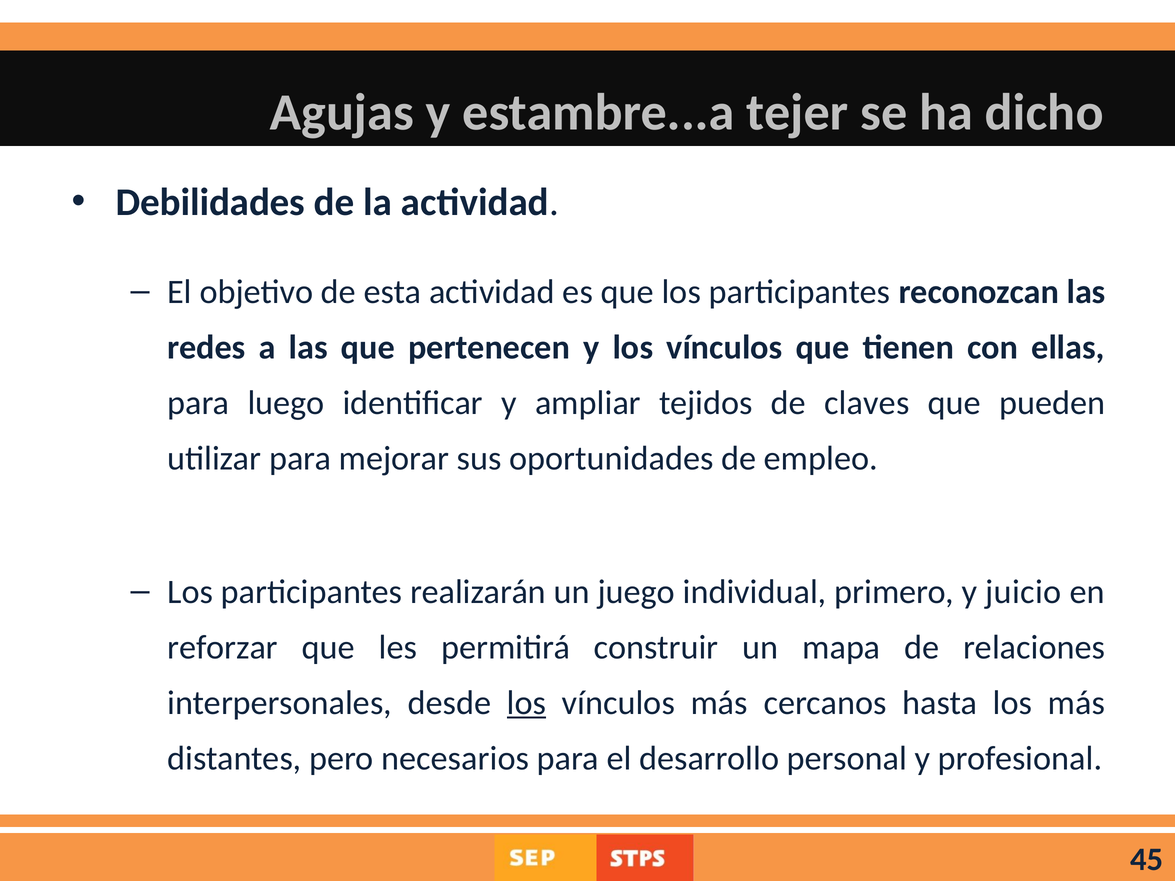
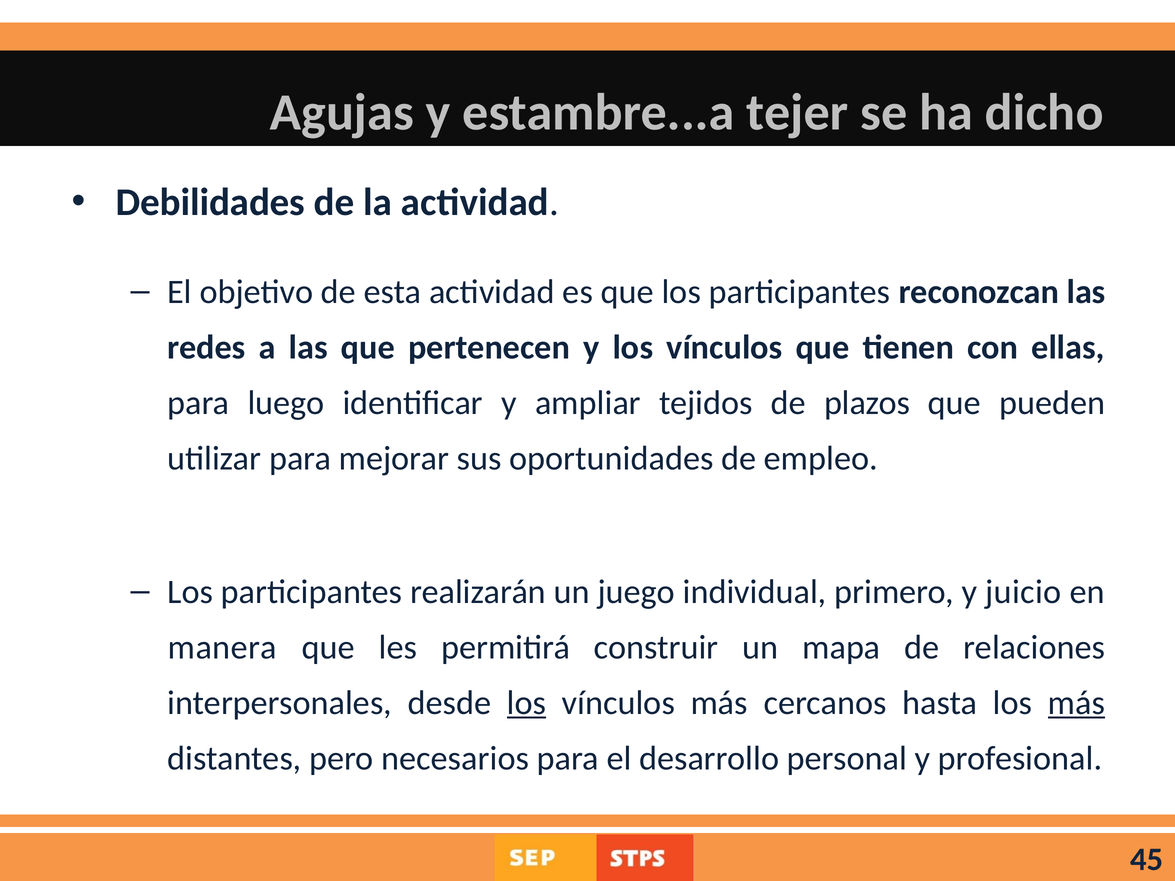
claves: claves -> plazos
reforzar: reforzar -> manera
más at (1076, 703) underline: none -> present
